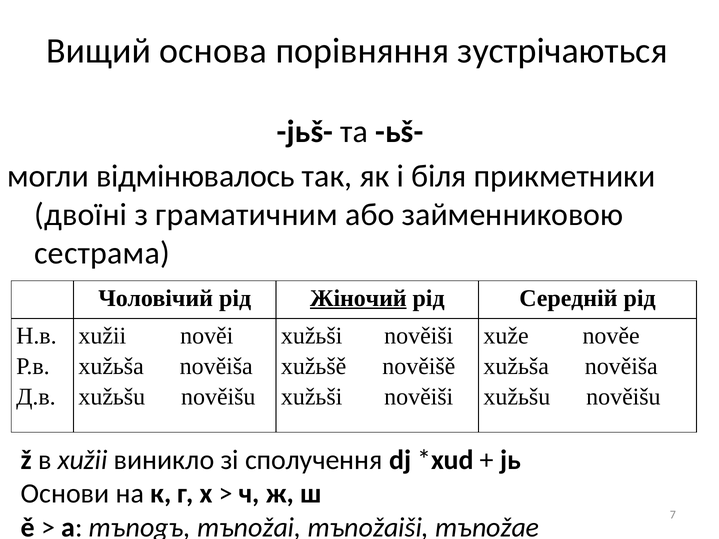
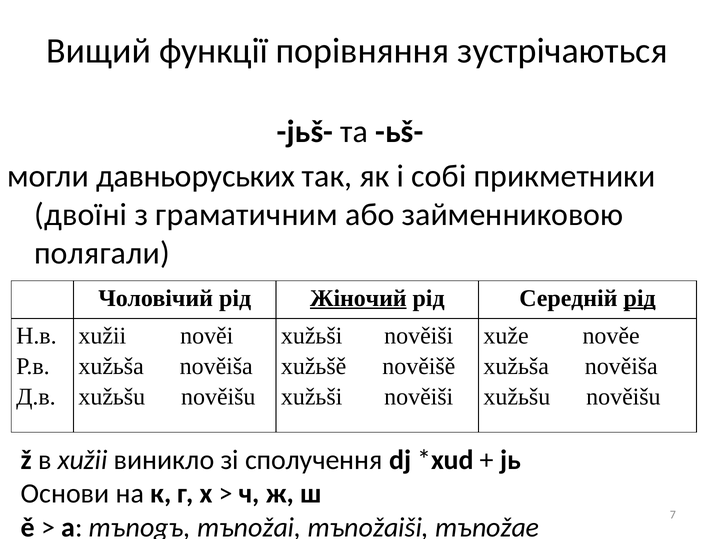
основа: основа -> функції
відмінювалось: відмінювалось -> давньоруських
біля: біля -> собі
сестрама: сестрама -> полягали
рід at (640, 298) underline: none -> present
